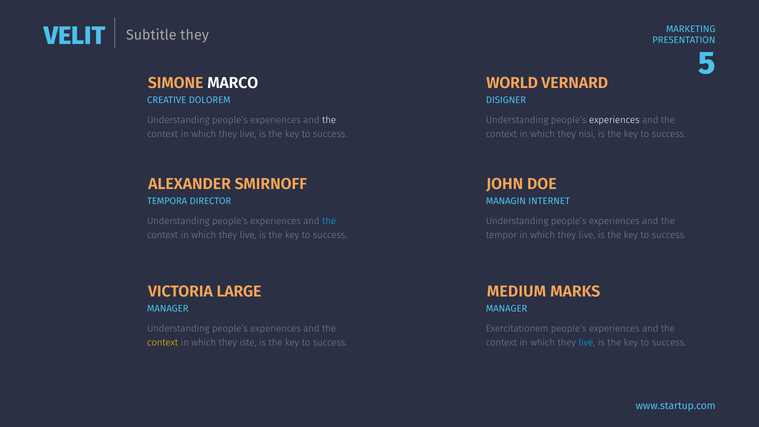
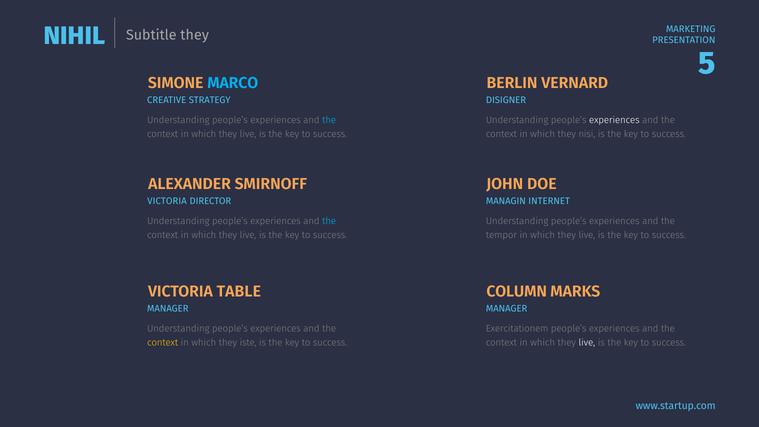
VELIT: VELIT -> NIHIL
MARCO colour: white -> light blue
WORLD: WORLD -> BERLIN
DOLOREM: DOLOREM -> STRATEGY
the at (329, 120) colour: white -> light blue
TEMPORA at (167, 201): TEMPORA -> VICTORIA
LARGE: LARGE -> TABLE
MEDIUM: MEDIUM -> COLUMN
live at (587, 342) colour: light blue -> white
